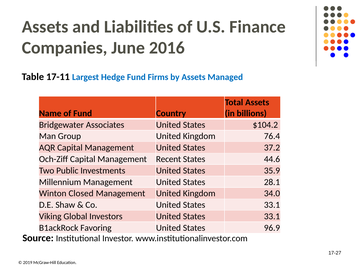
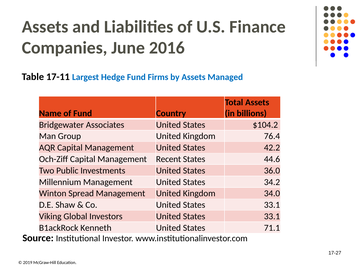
37.2: 37.2 -> 42.2
35.9: 35.9 -> 36.0
28.1: 28.1 -> 34.2
Closed: Closed -> Spread
Favoring: Favoring -> Kenneth
96.9: 96.9 -> 71.1
